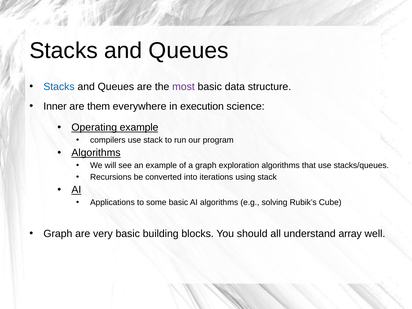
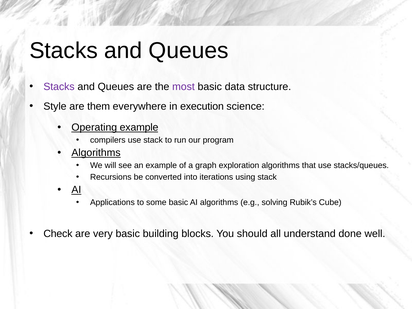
Stacks at (59, 87) colour: blue -> purple
Inner: Inner -> Style
Graph at (58, 234): Graph -> Check
array: array -> done
